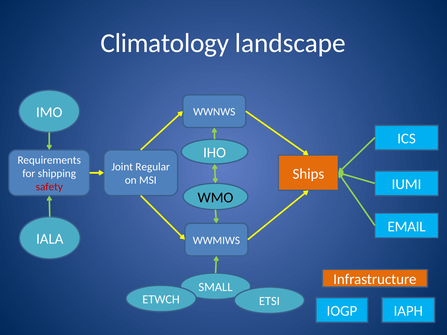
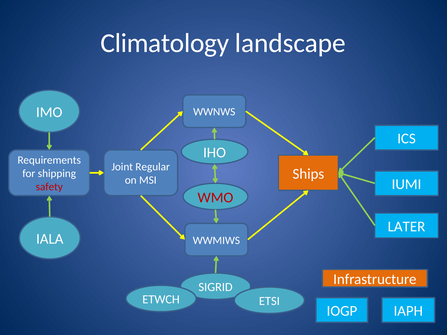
WMO colour: black -> red
EMAIL: EMAIL -> LATER
SMALL: SMALL -> SIGRID
